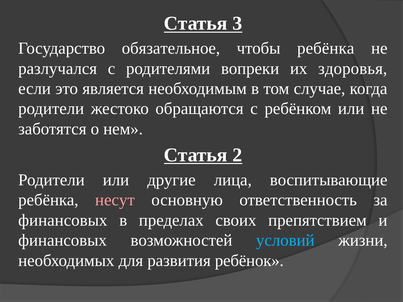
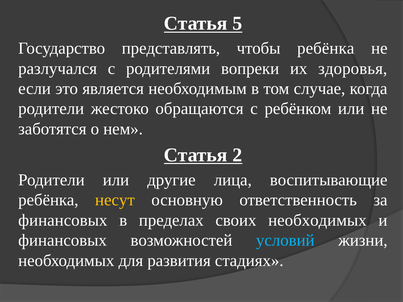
3: 3 -> 5
обязательное: обязательное -> представлять
несут colour: pink -> yellow
своих препятствием: препятствием -> необходимых
ребёнок: ребёнок -> стадиях
